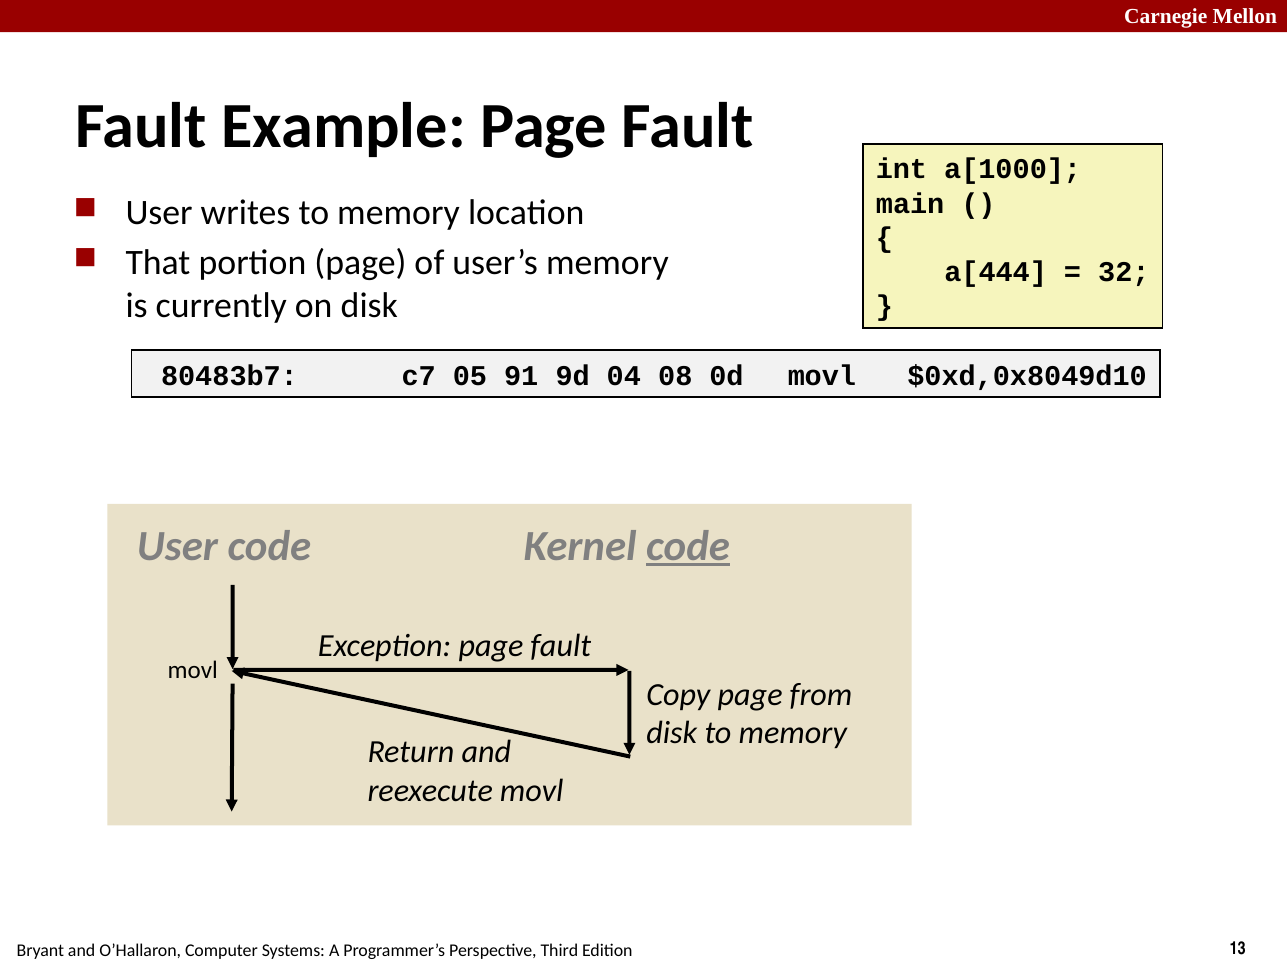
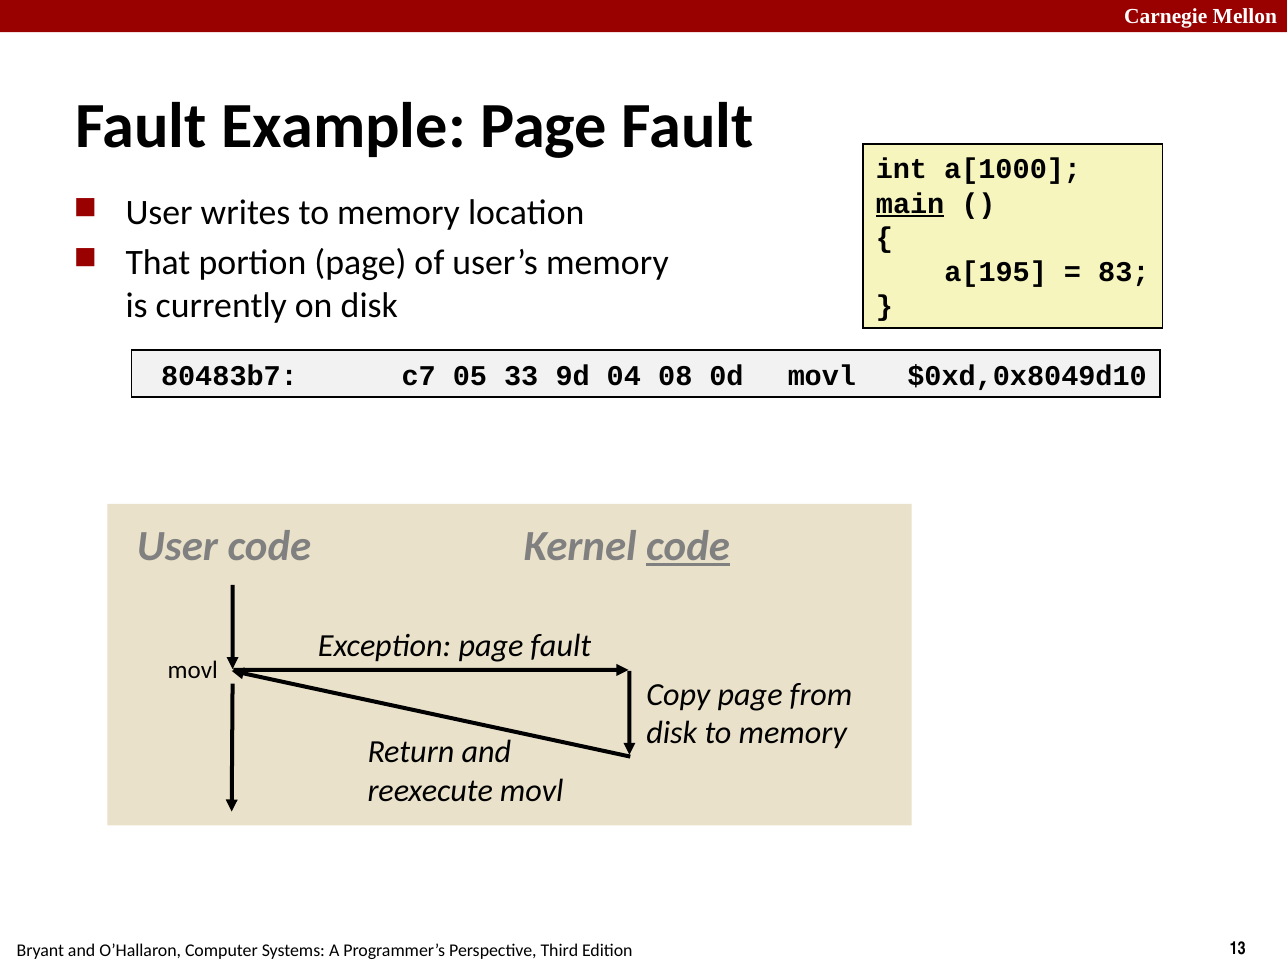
main underline: none -> present
a[444: a[444 -> a[195
32: 32 -> 83
91: 91 -> 33
